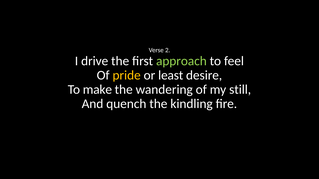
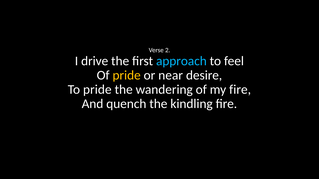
approach colour: light green -> light blue
least: least -> near
To make: make -> pride
my still: still -> fire
